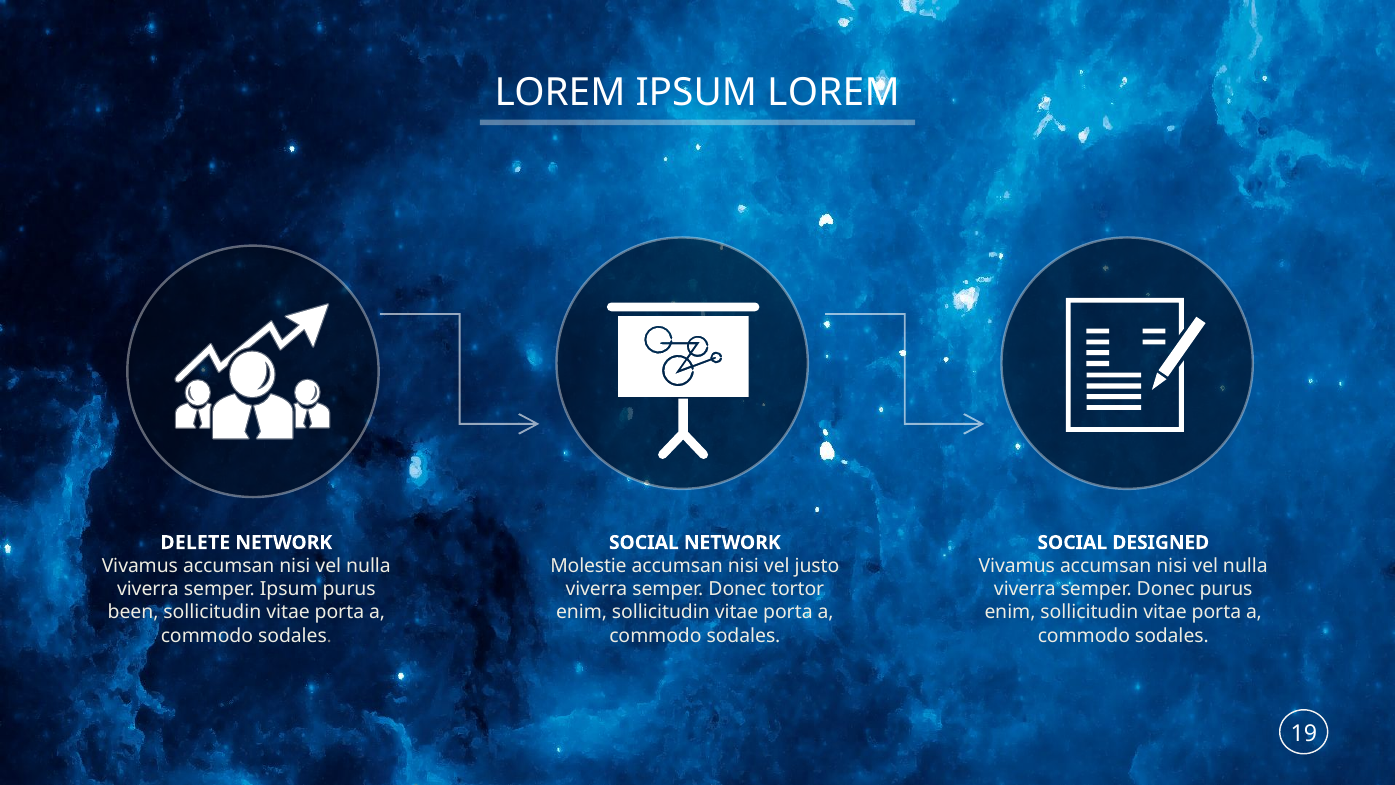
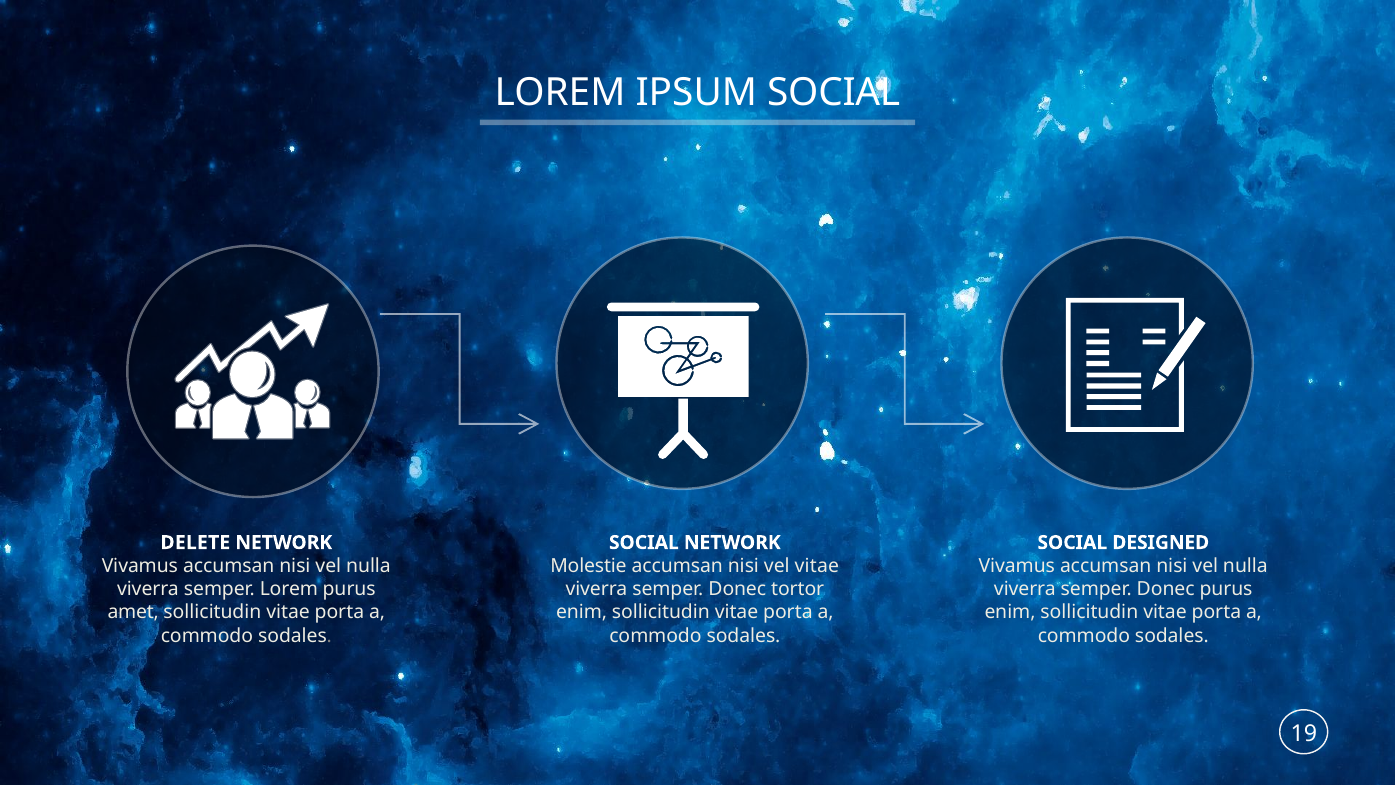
IPSUM LOREM: LOREM -> SOCIAL
vel justo: justo -> vitae
semper Ipsum: Ipsum -> Lorem
been: been -> amet
